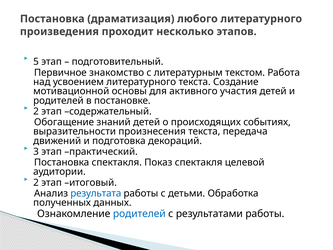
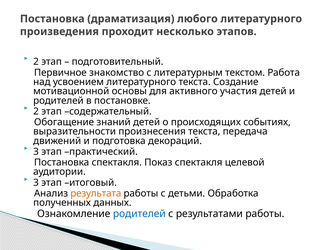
5 at (36, 62): 5 -> 2
2 at (36, 182): 2 -> 3
результата colour: blue -> orange
